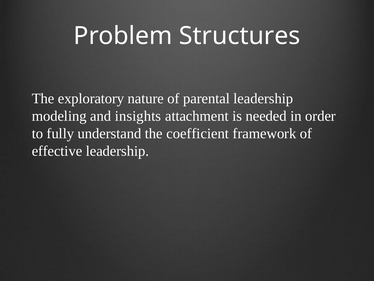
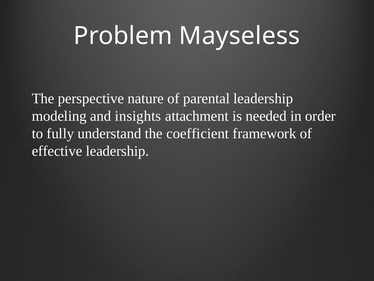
Structures: Structures -> Mayseless
exploratory: exploratory -> perspective
